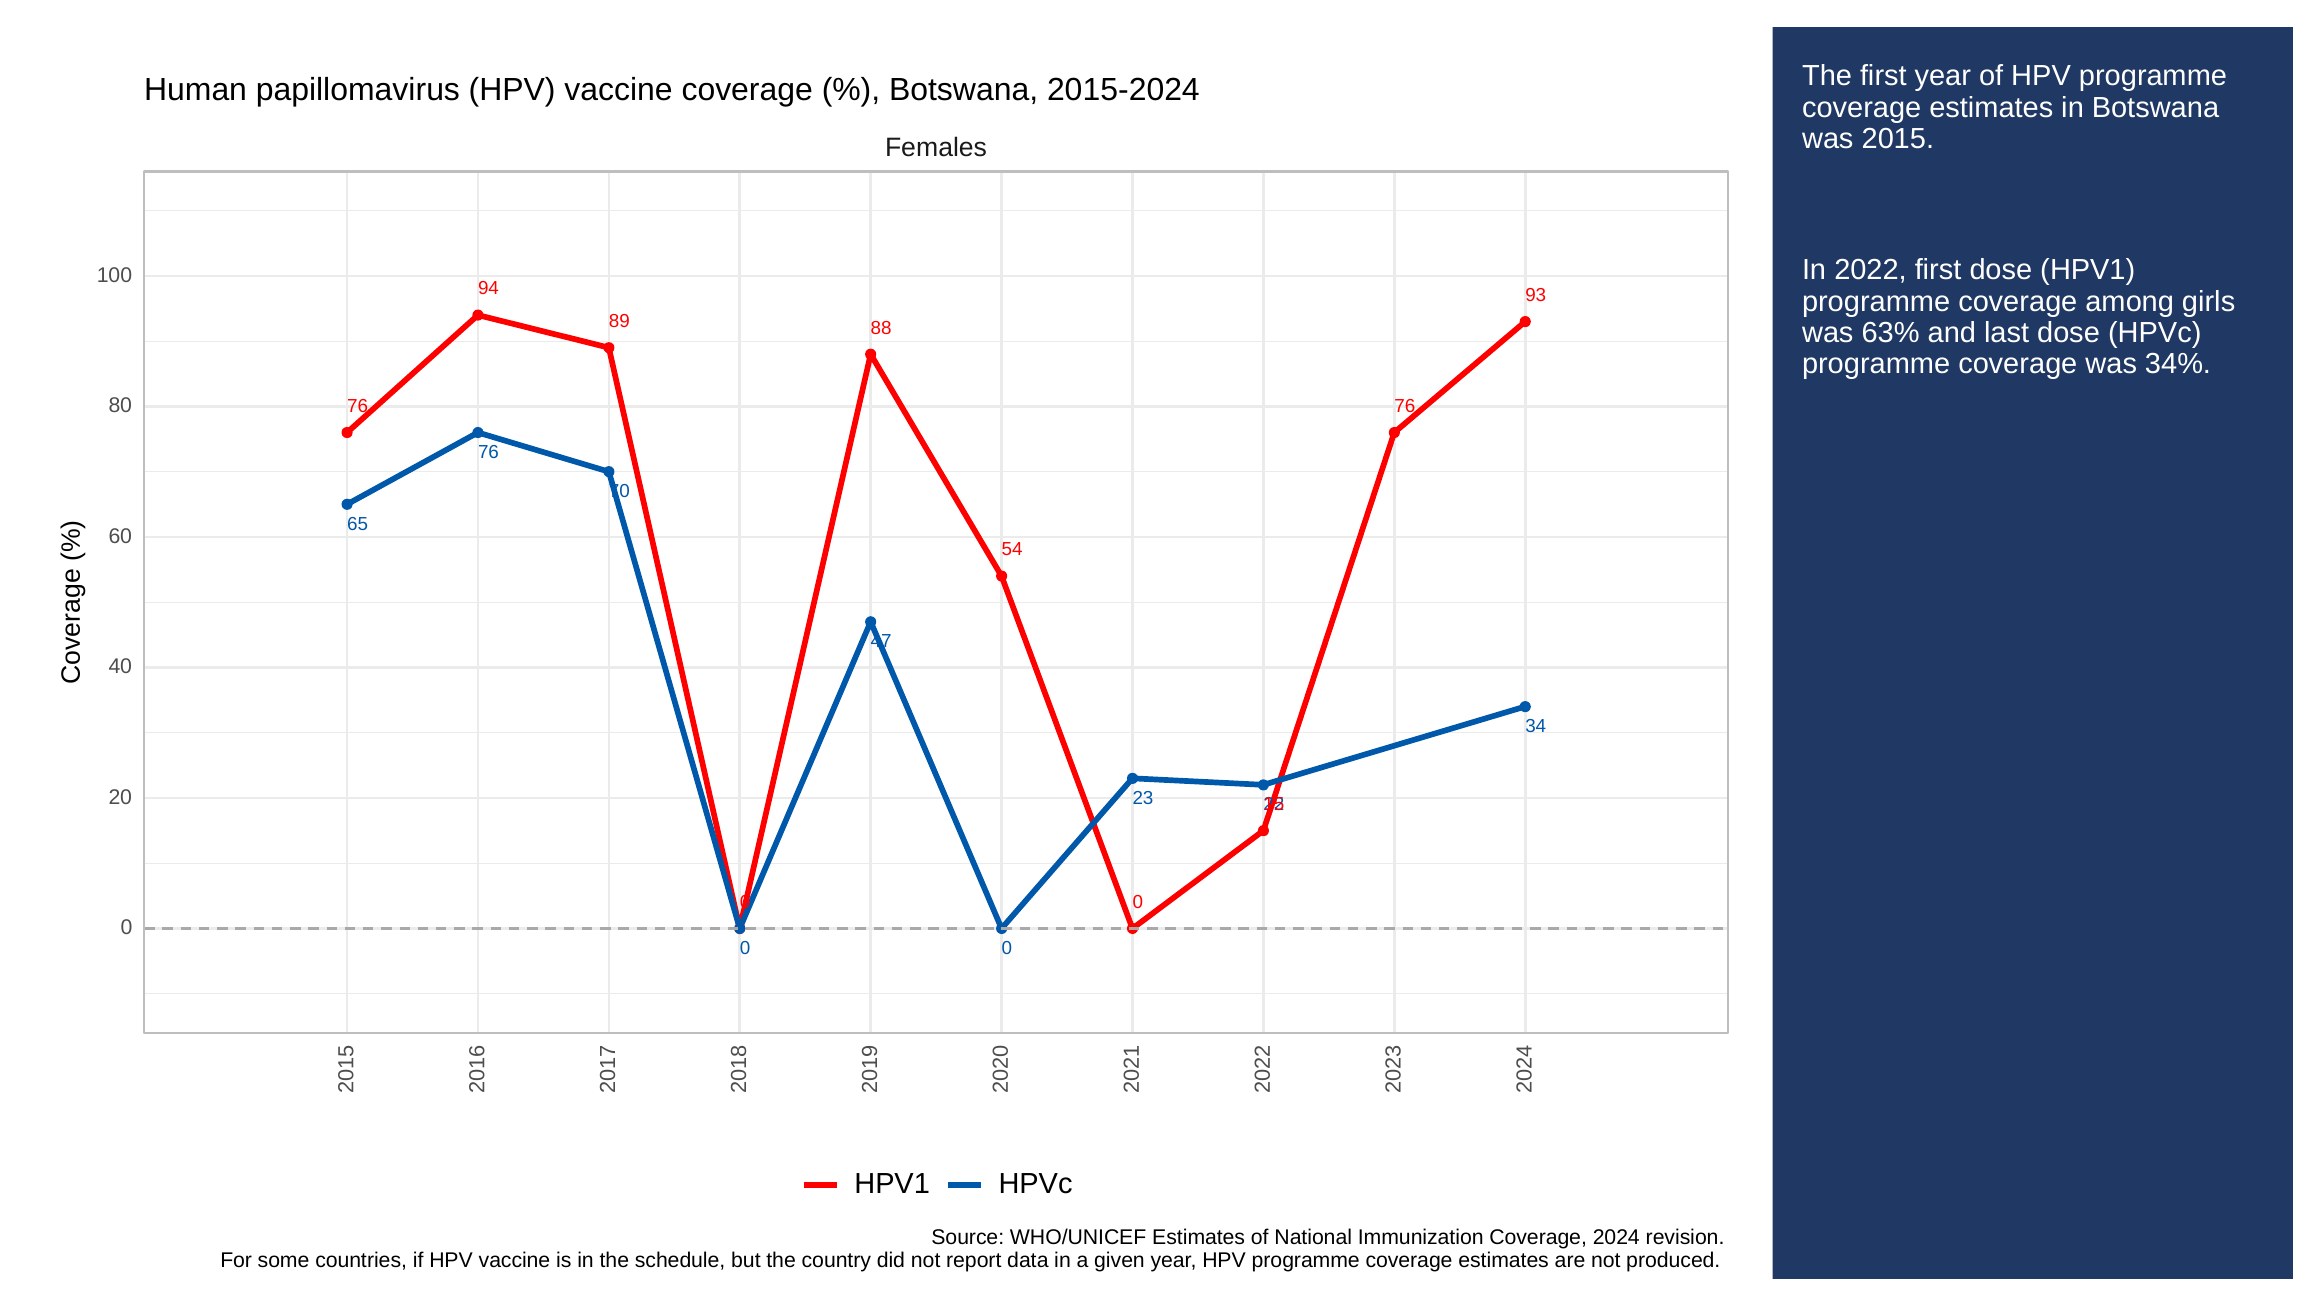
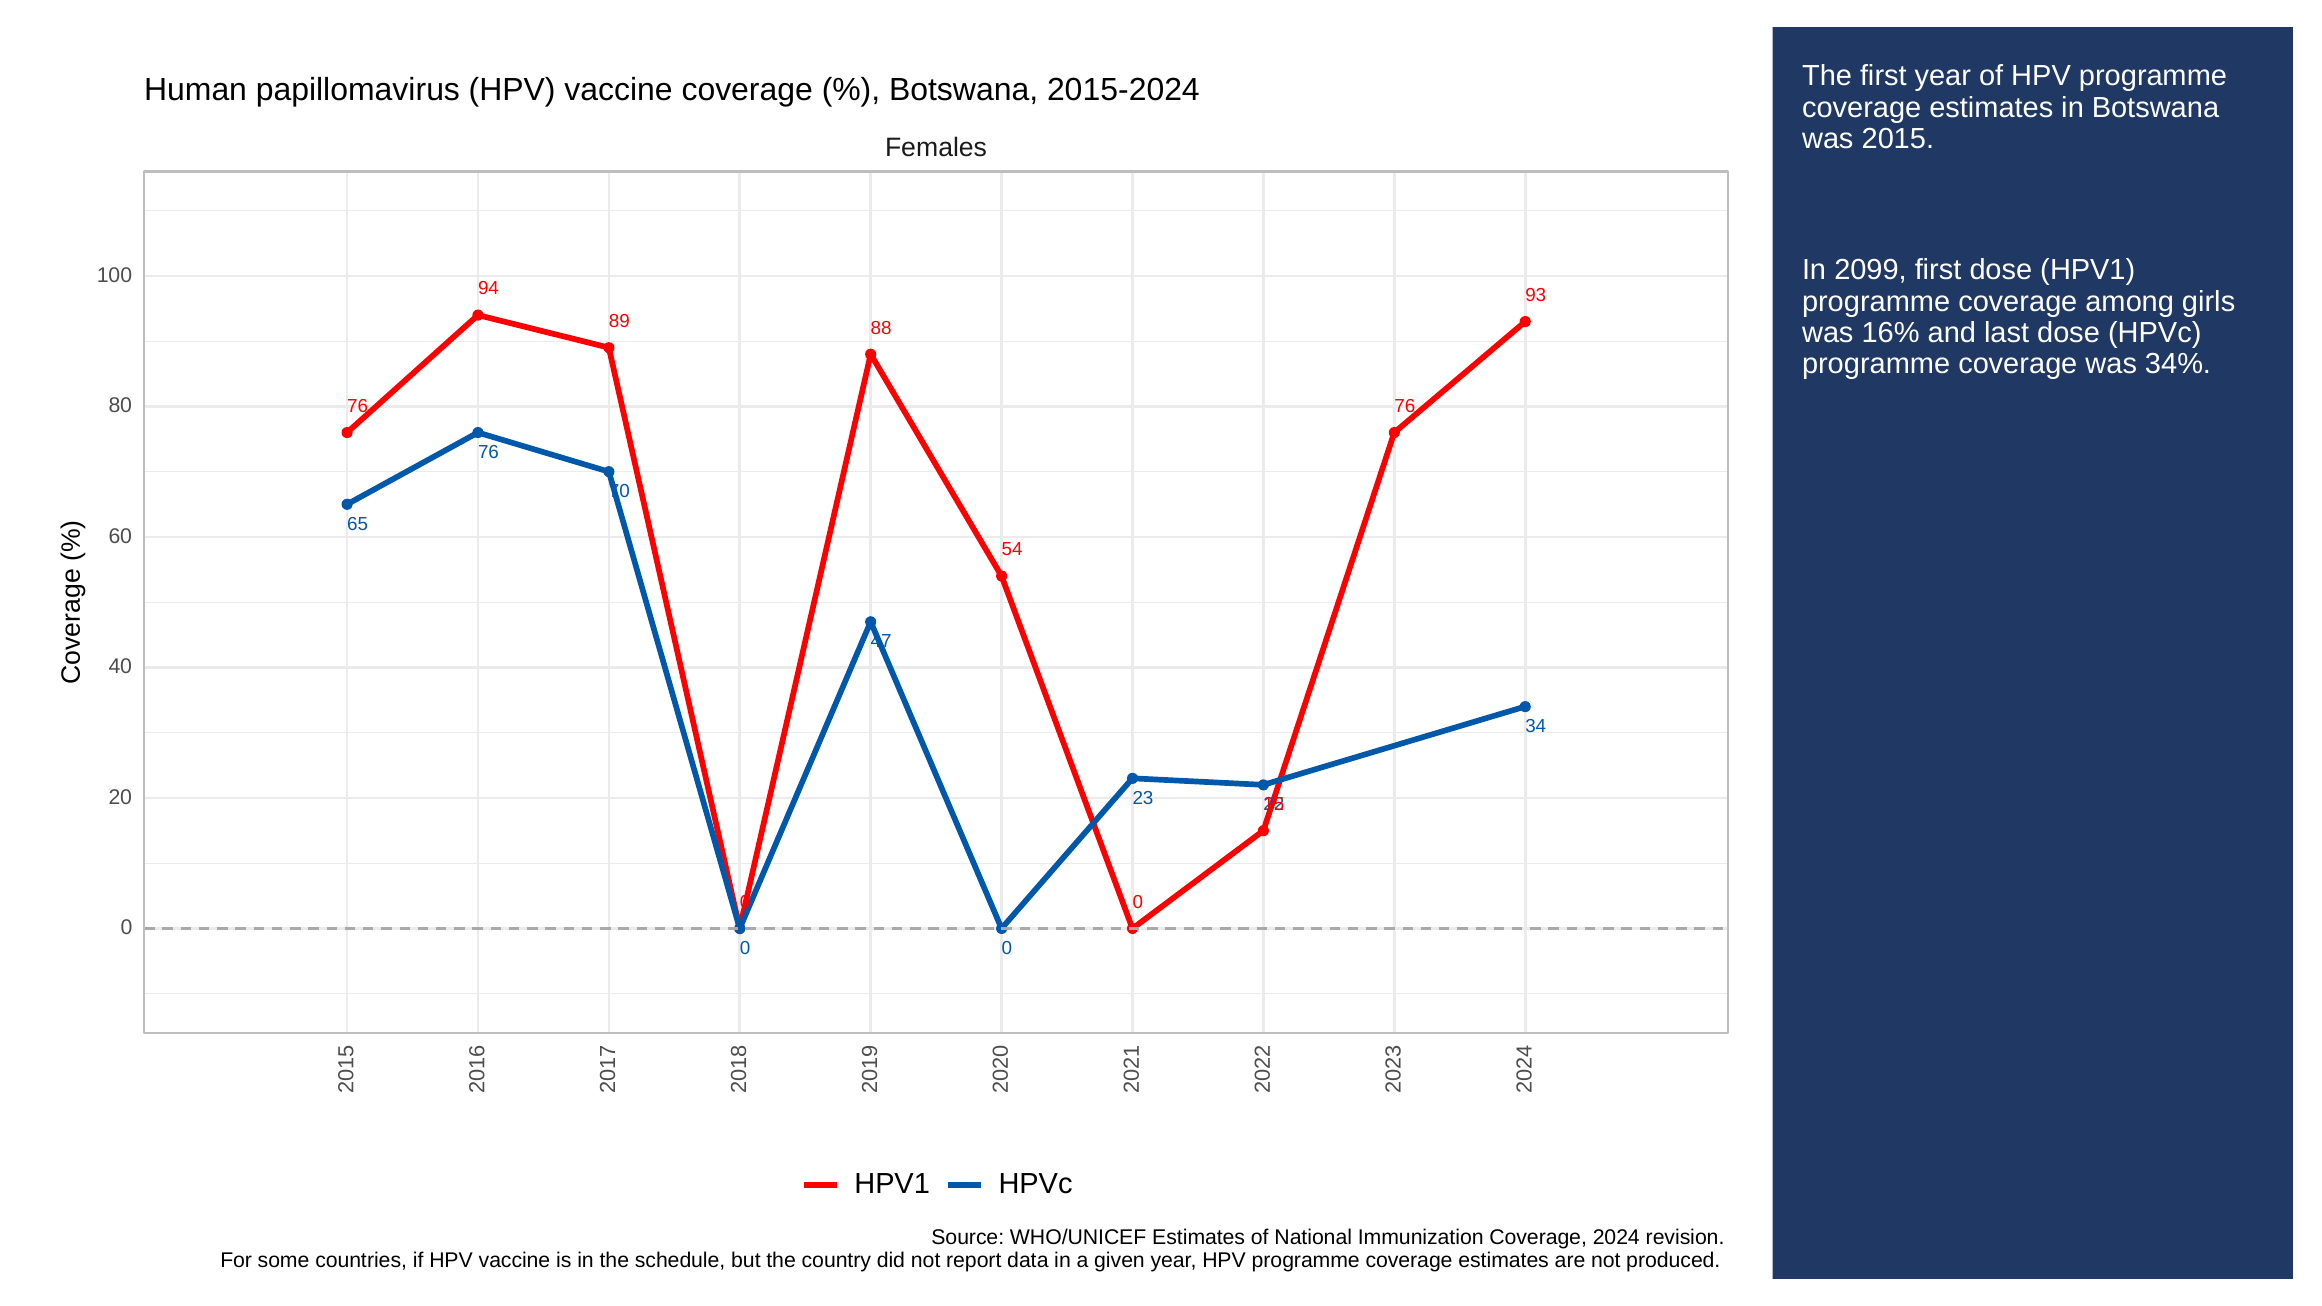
2022: 2022 -> 2099
63%: 63% -> 16%
